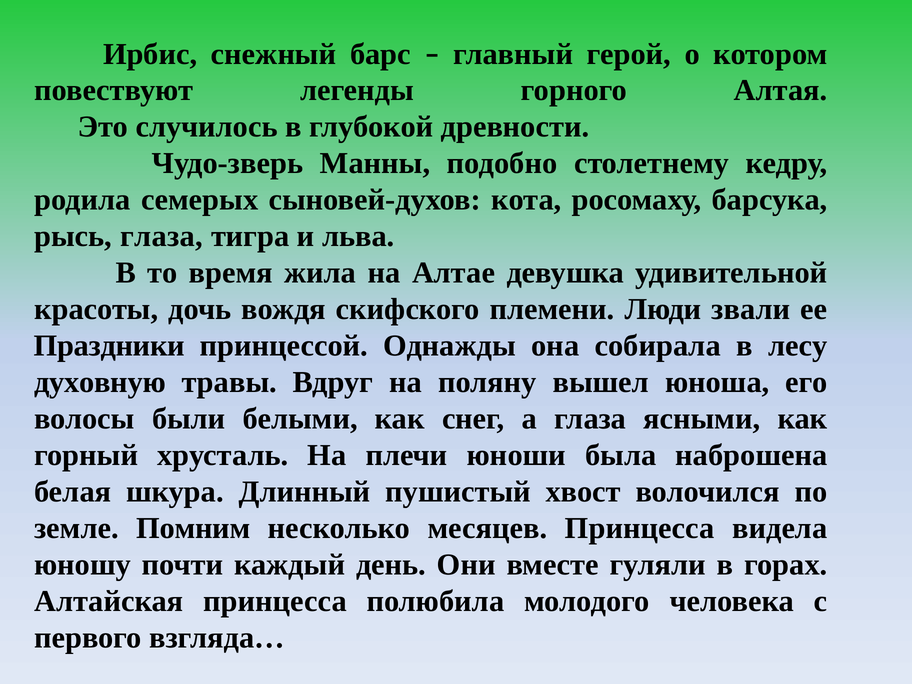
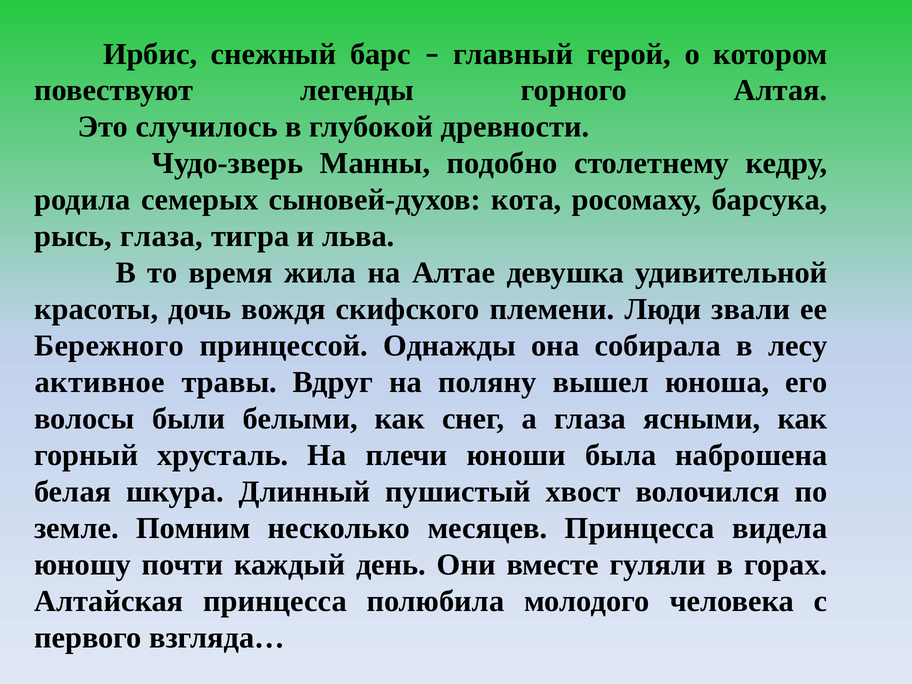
Праздники: Праздники -> Бережного
духовную: духовную -> активное
